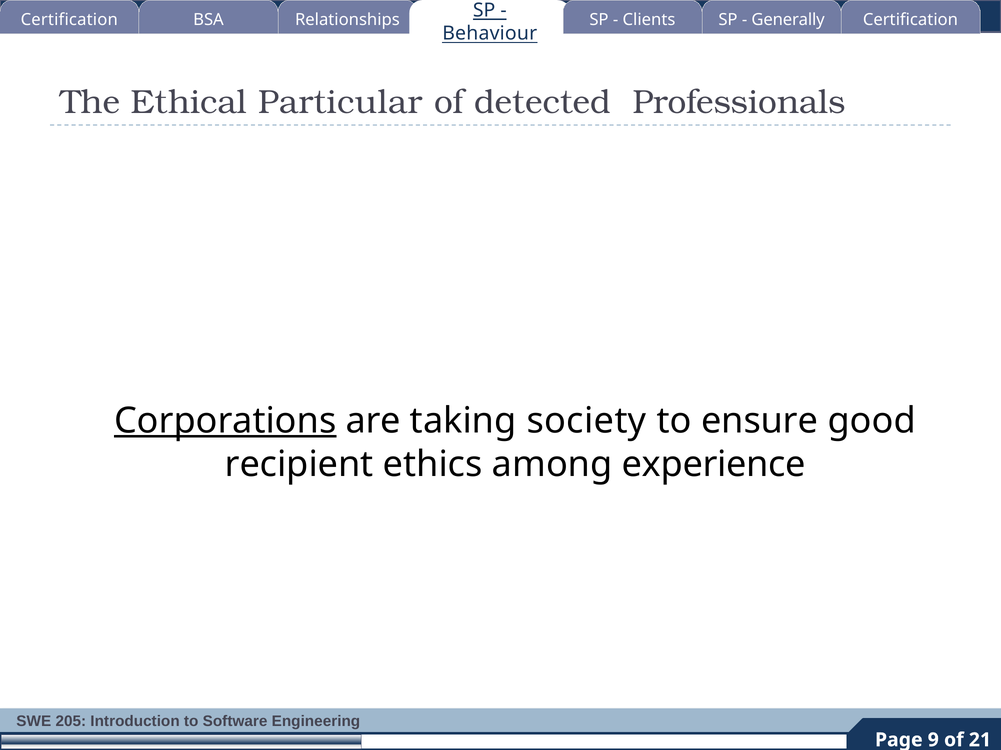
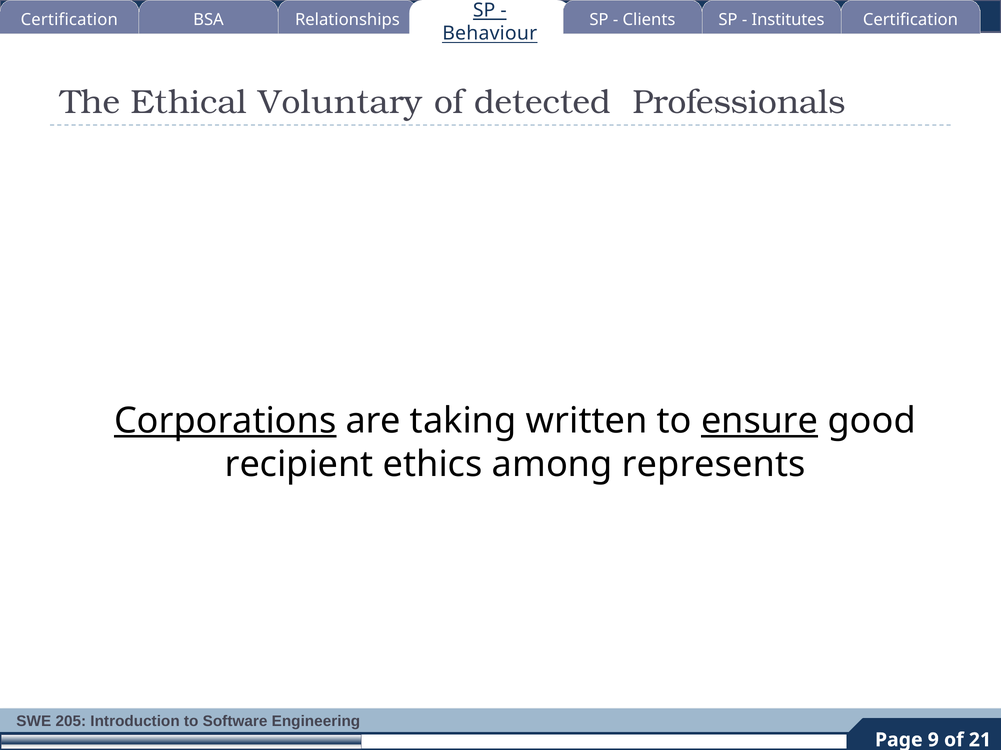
Generally: Generally -> Institutes
Particular: Particular -> Voluntary
society: society -> written
ensure underline: none -> present
experience: experience -> represents
